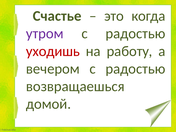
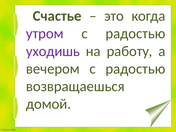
уходишь colour: red -> purple
